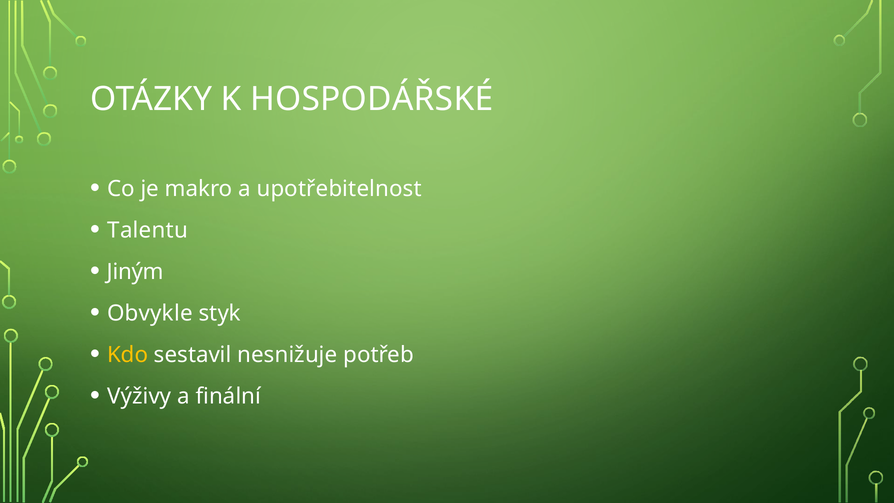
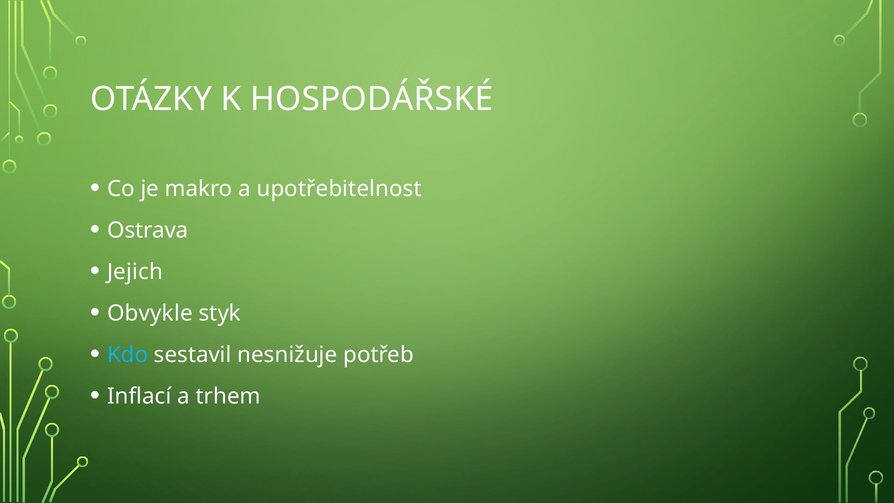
Talentu: Talentu -> Ostrava
Jiným: Jiným -> Jejich
Kdo colour: yellow -> light blue
Výživy: Výživy -> Inflací
finální: finální -> trhem
